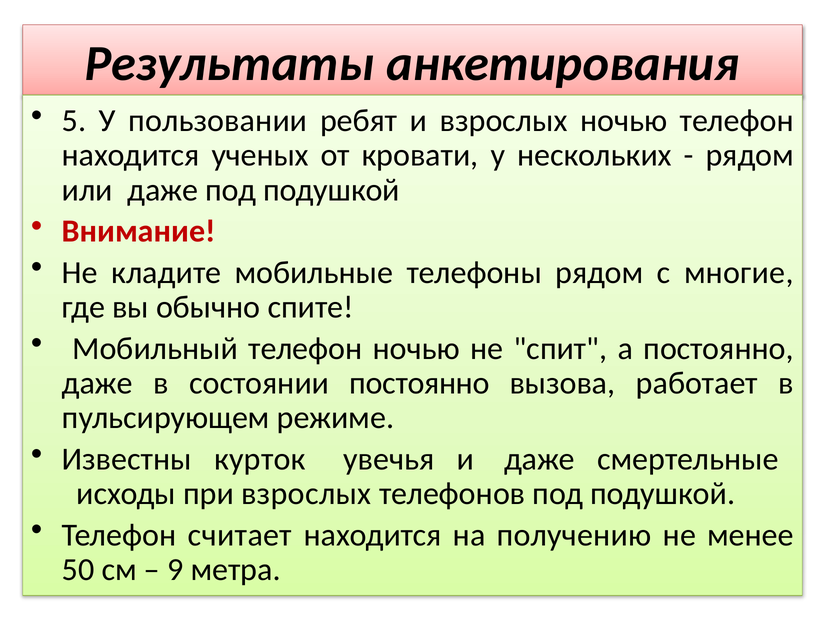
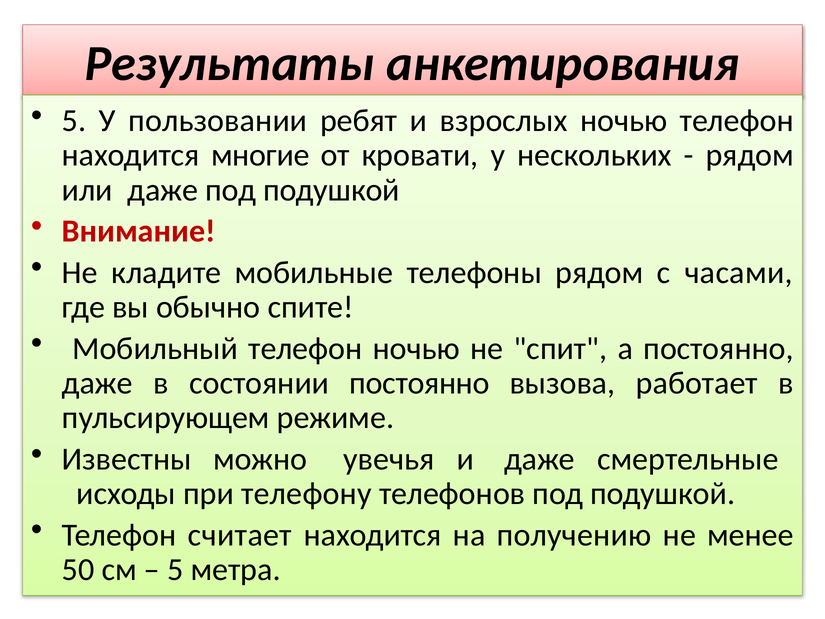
ученых: ученых -> многие
многие: многие -> часами
курток: курток -> можно
при взрослых: взрослых -> телефону
9 at (175, 569): 9 -> 5
